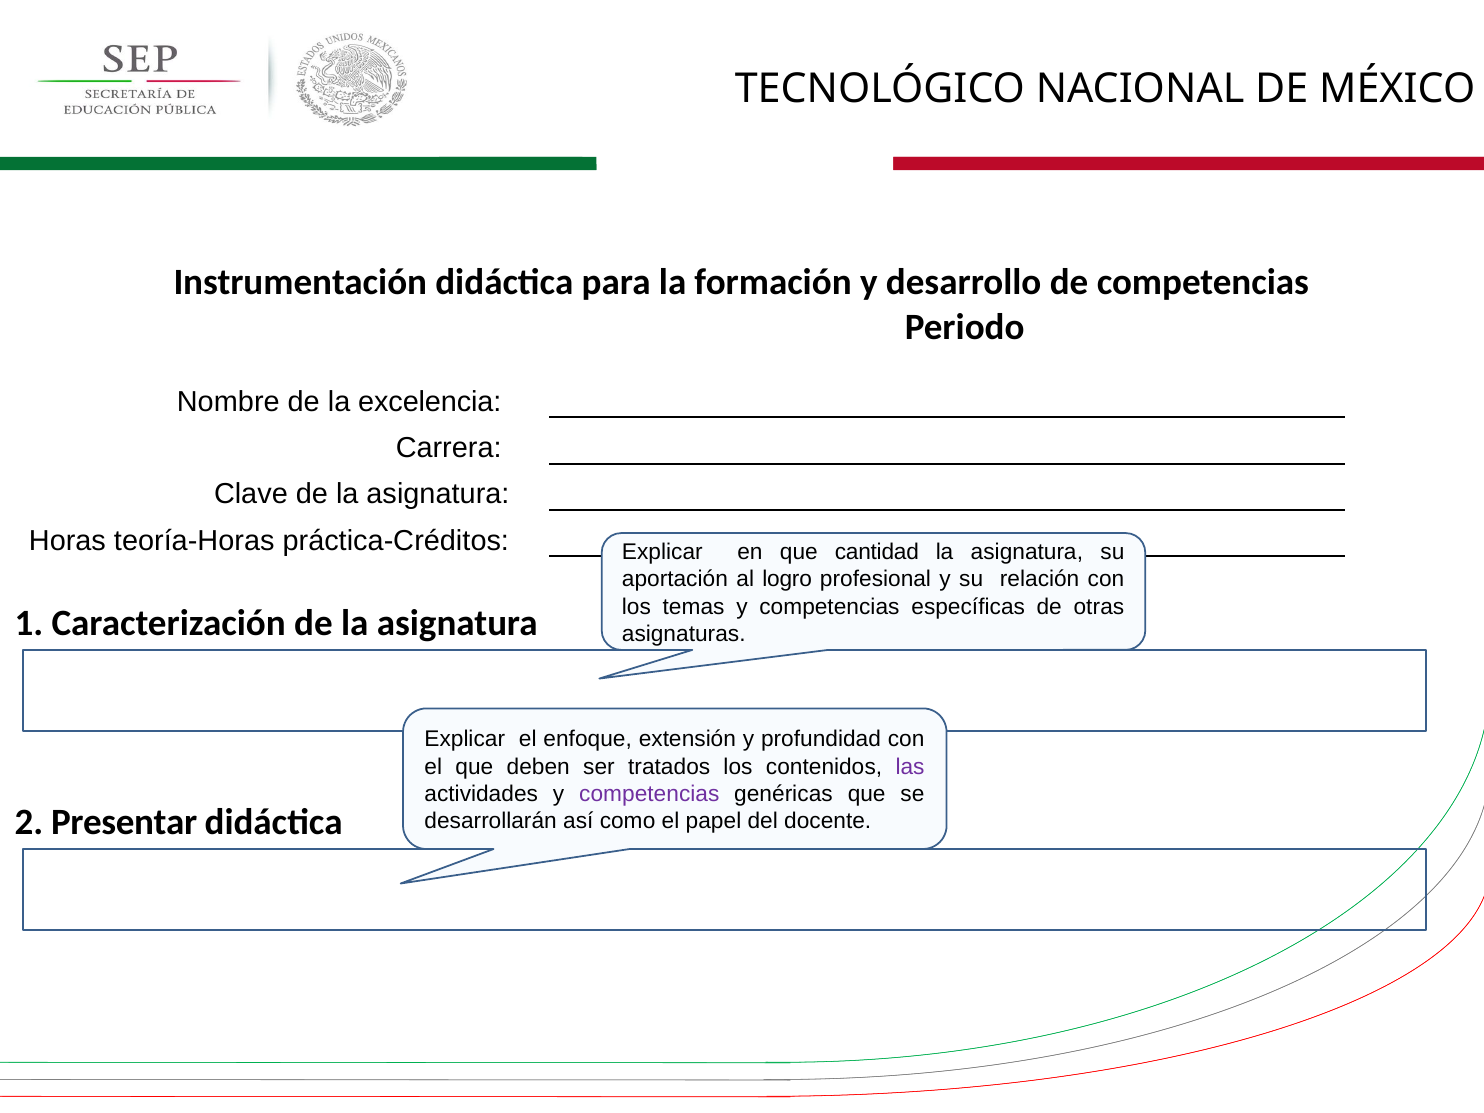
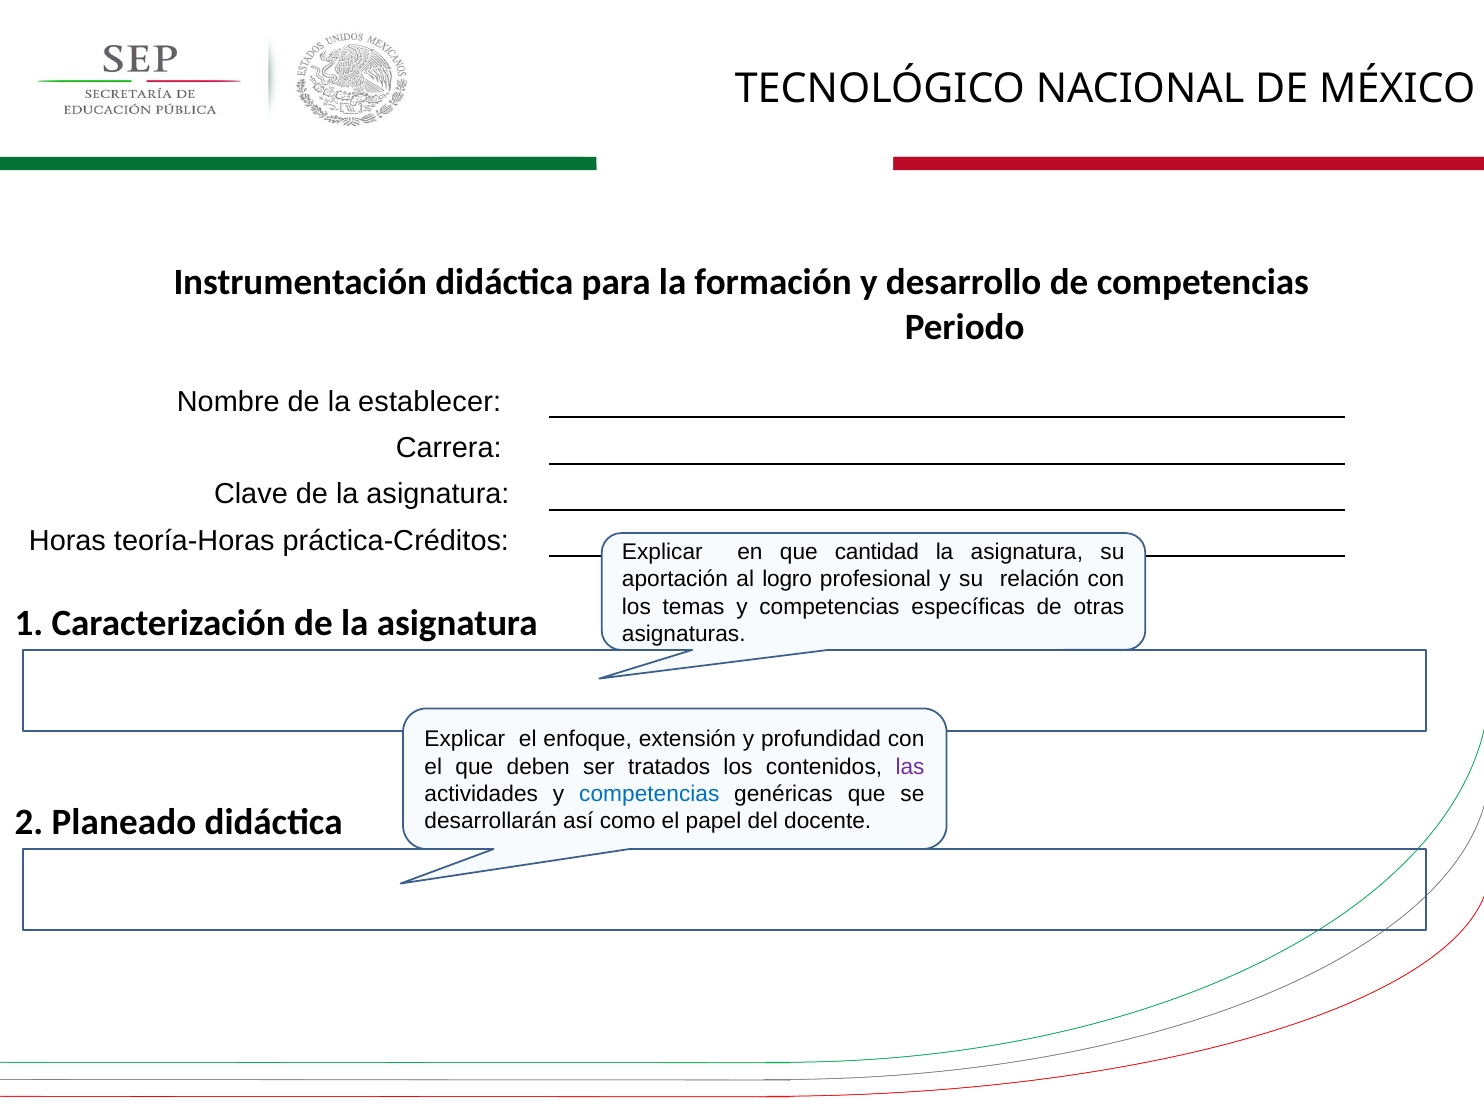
excelencia: excelencia -> establecer
competencias at (649, 794) colour: purple -> blue
Presentar: Presentar -> Planeado
